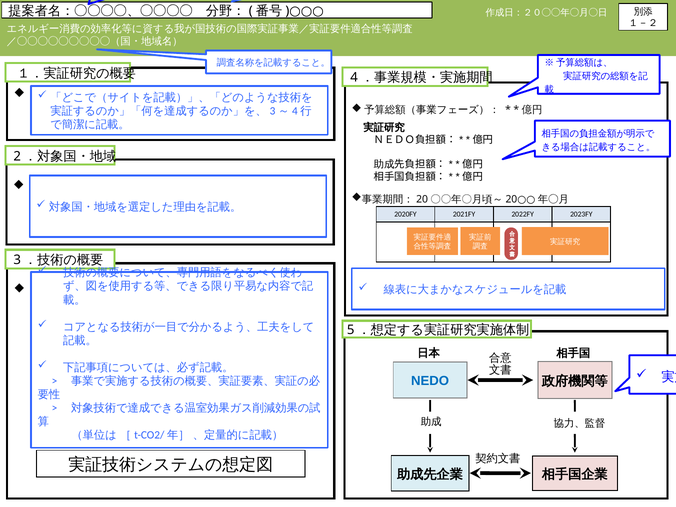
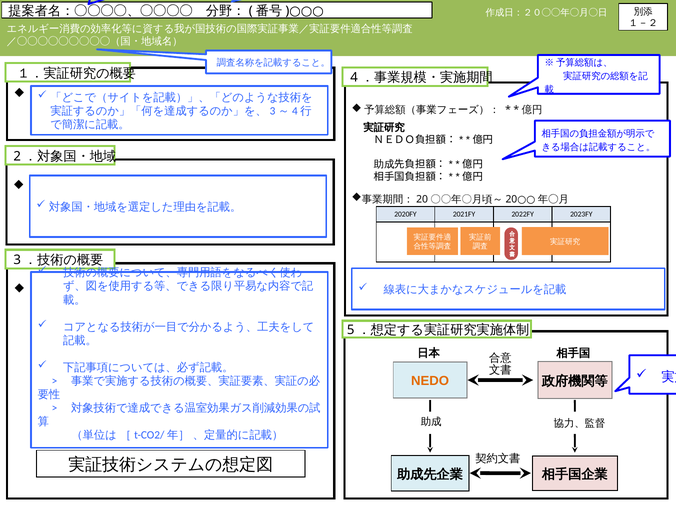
NEDO colour: blue -> orange
